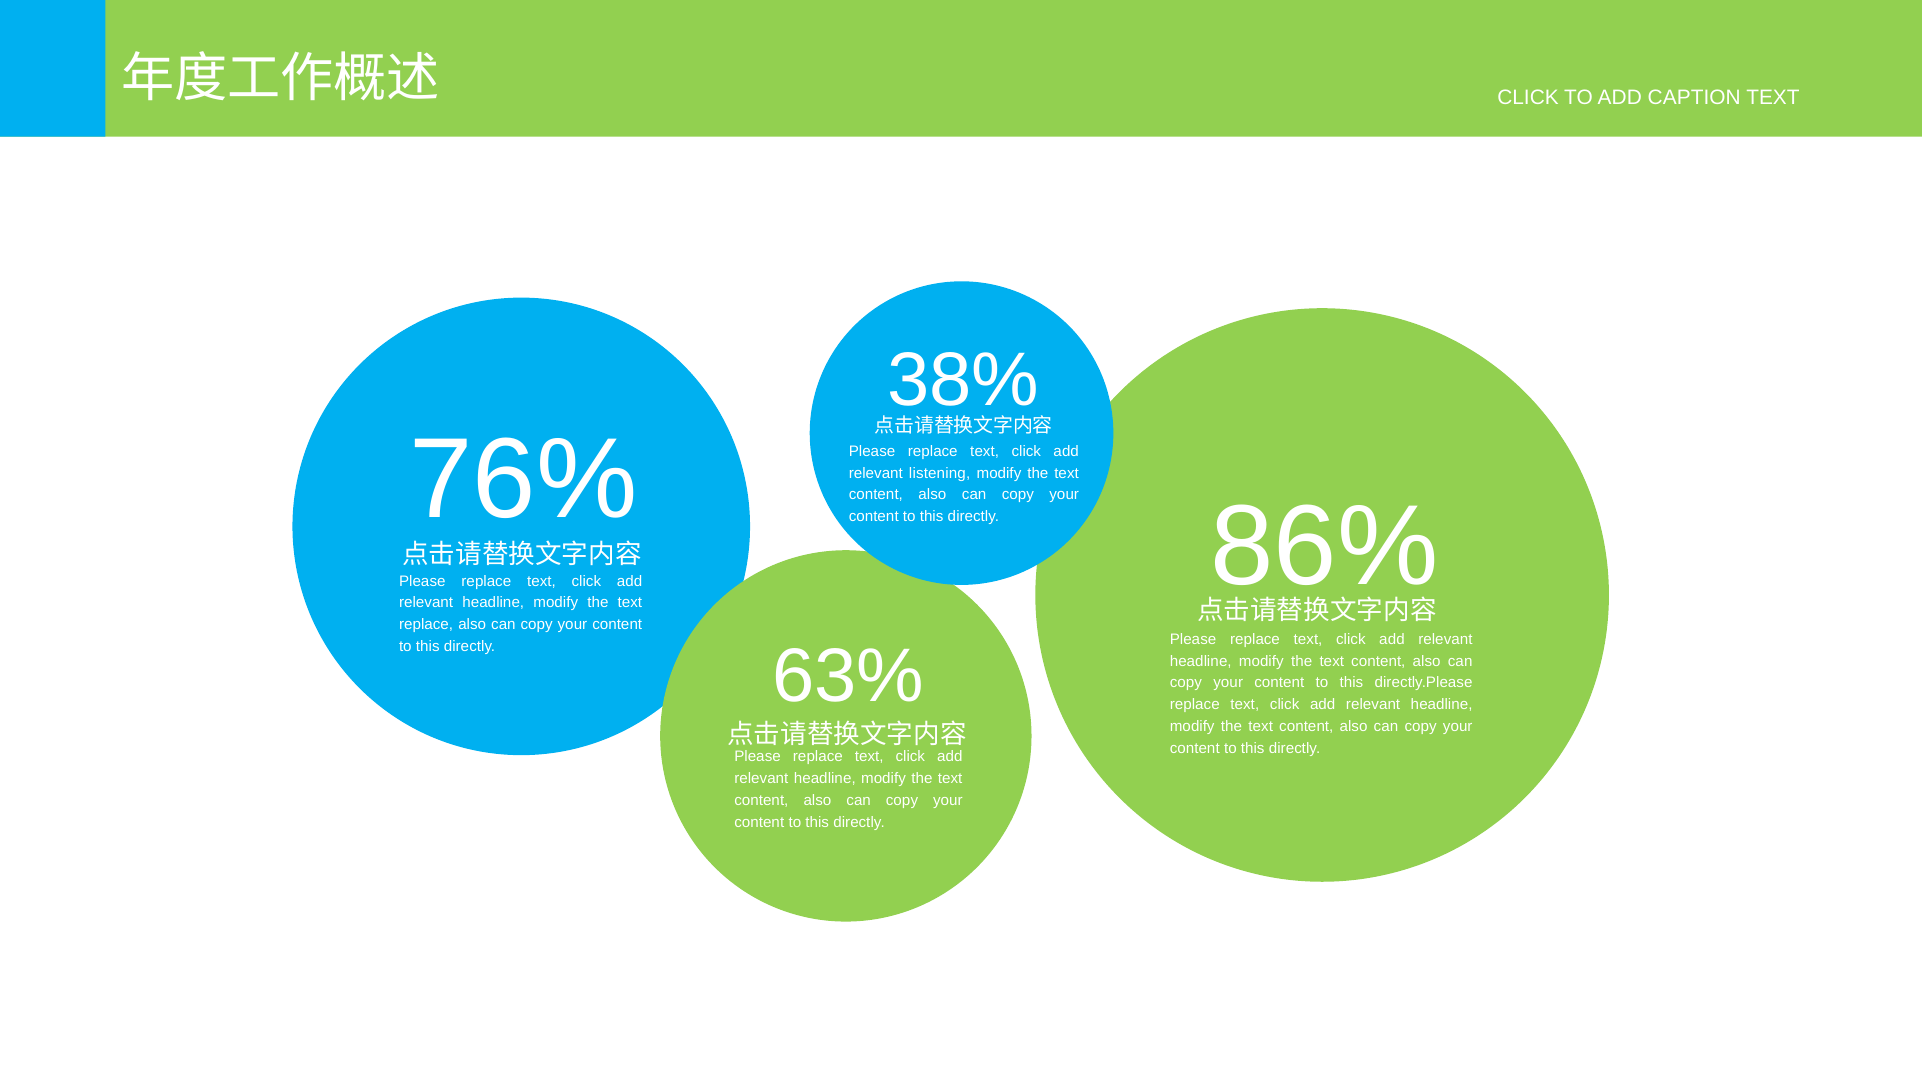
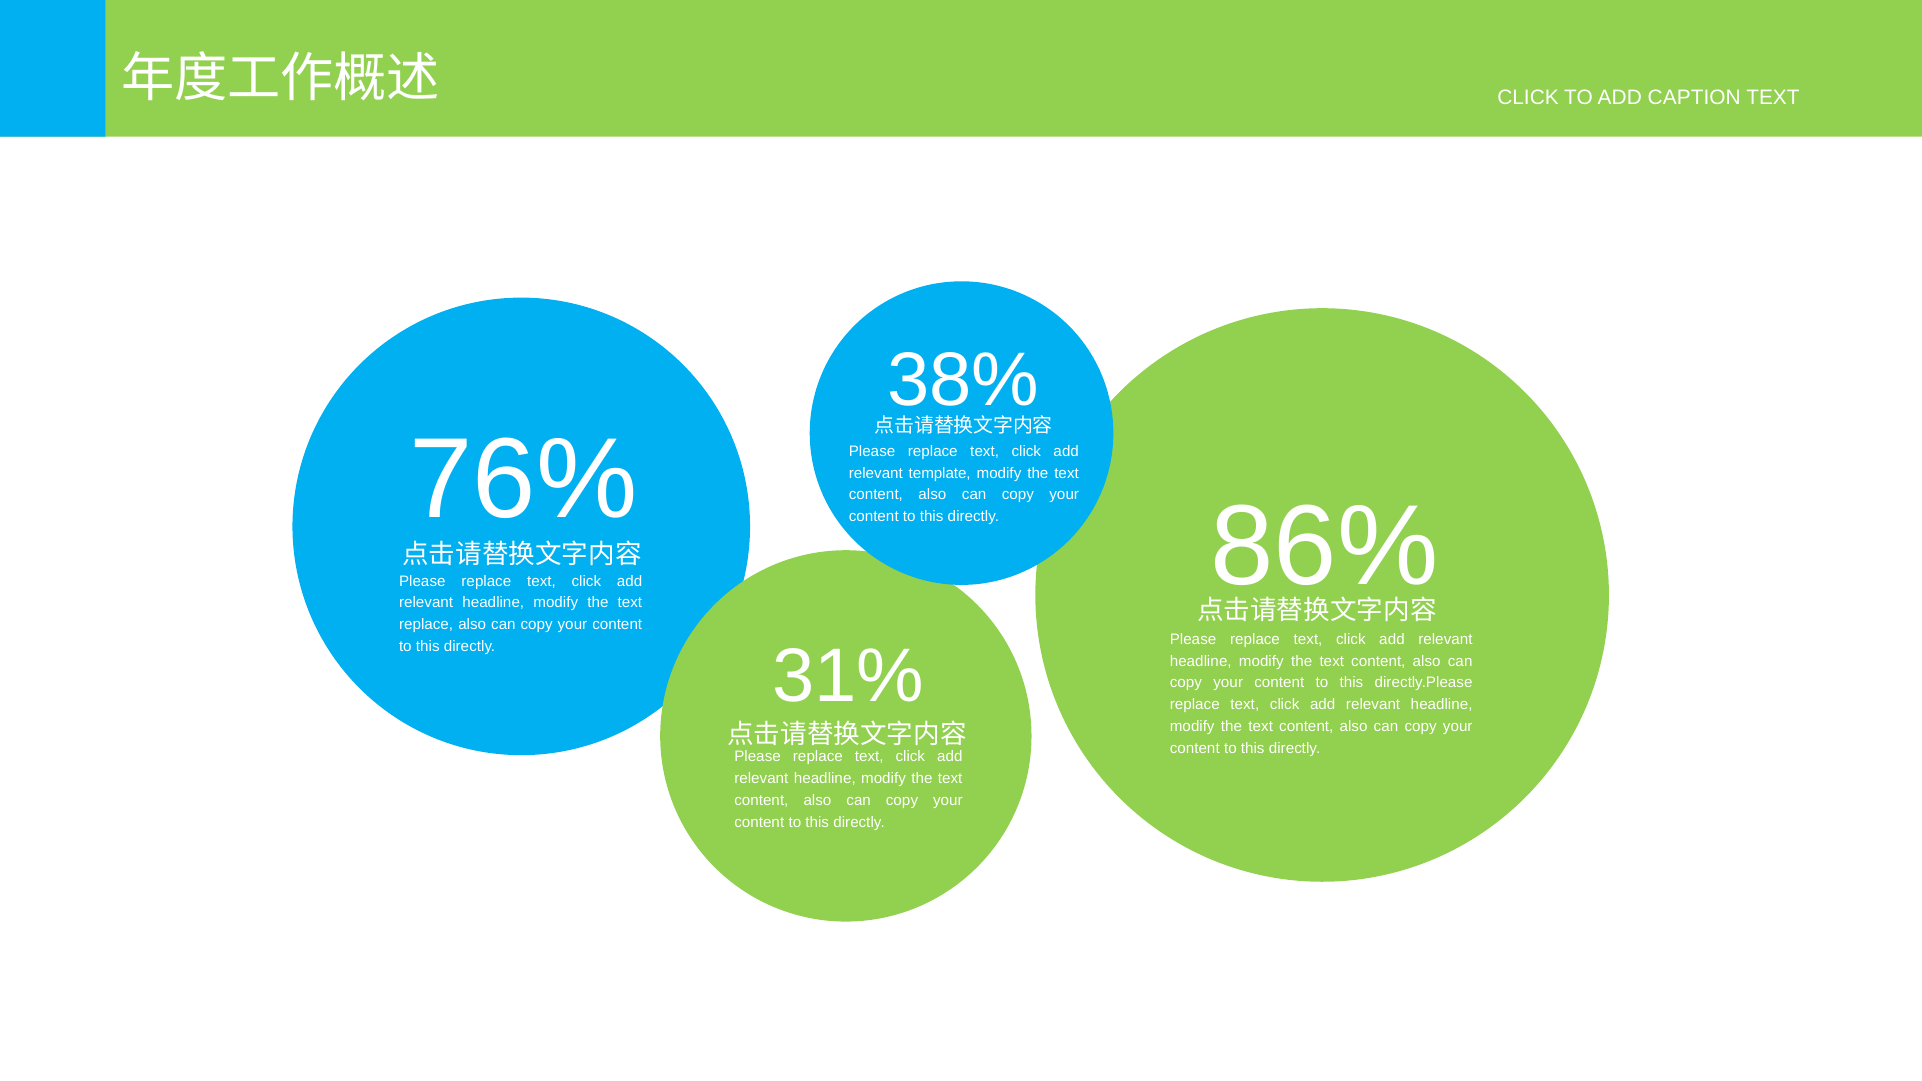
listening: listening -> template
63%: 63% -> 31%
